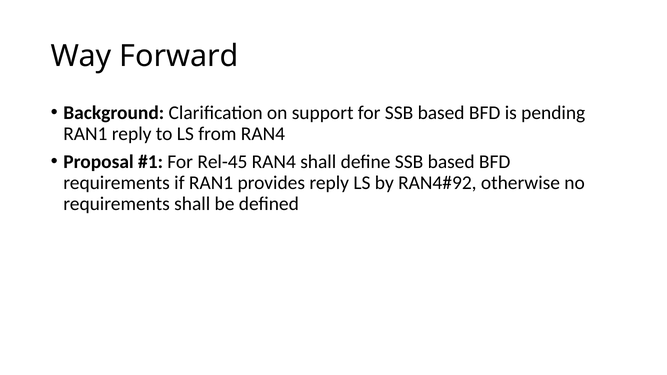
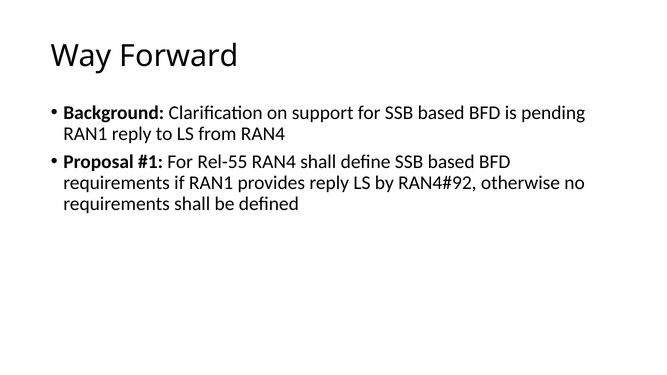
Rel-45: Rel-45 -> Rel-55
